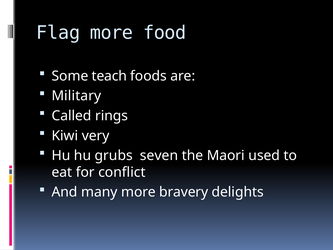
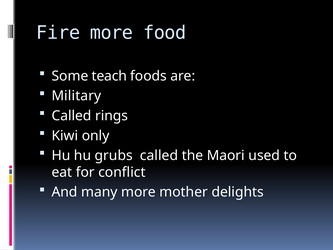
Flag: Flag -> Fire
very: very -> only
grubs seven: seven -> called
bravery: bravery -> mother
